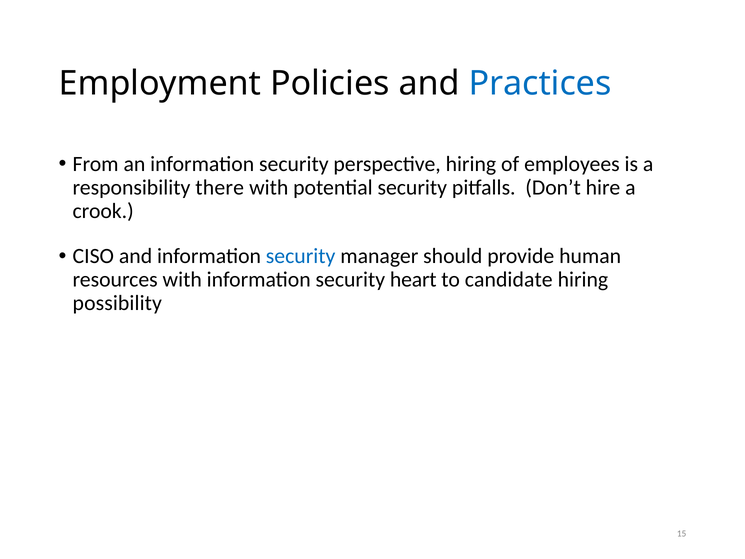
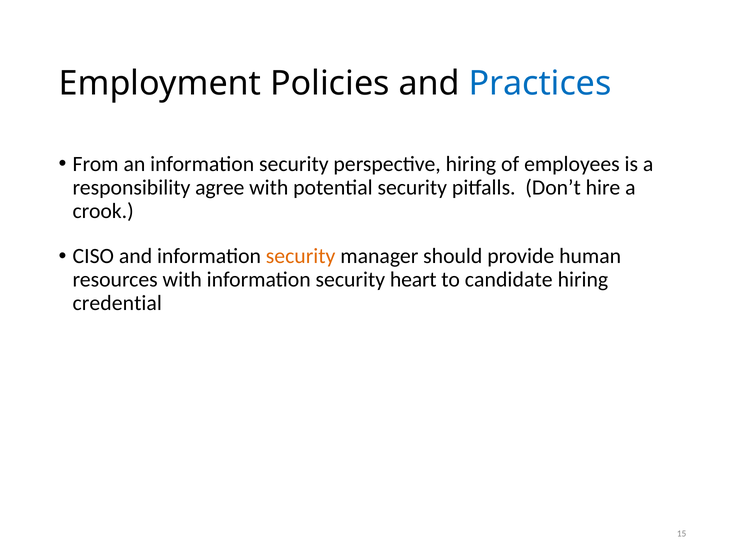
there: there -> agree
security at (301, 256) colour: blue -> orange
possibility: possibility -> credential
